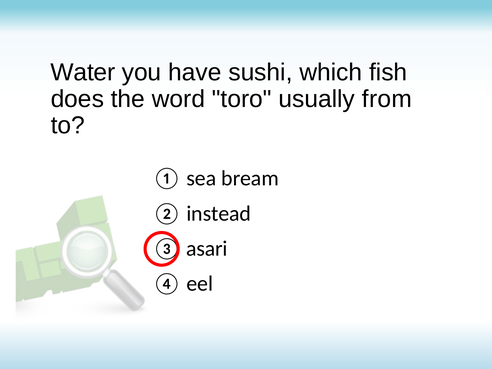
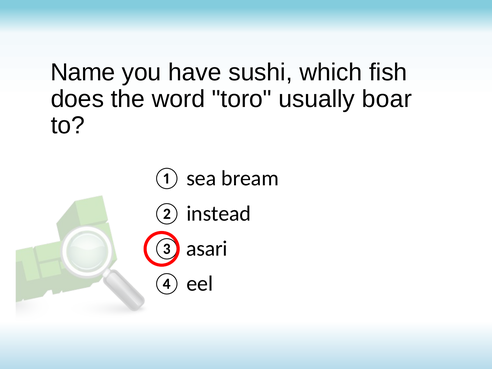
Water: Water -> Name
from: from -> boar
